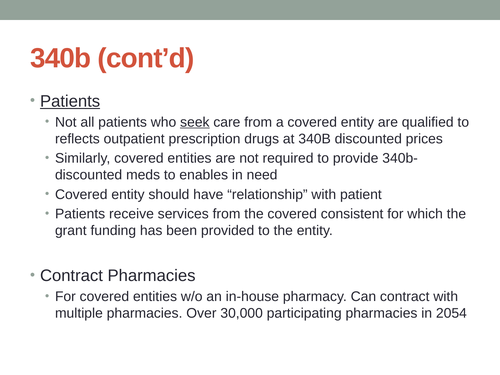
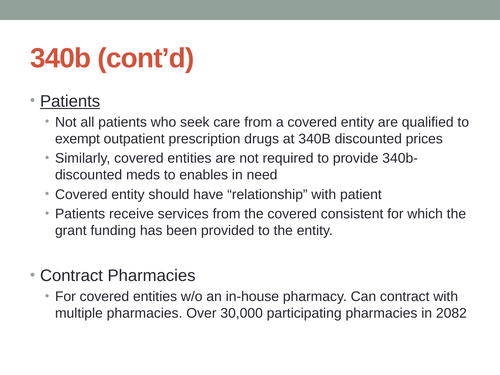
seek underline: present -> none
reflects: reflects -> exempt
2054: 2054 -> 2082
